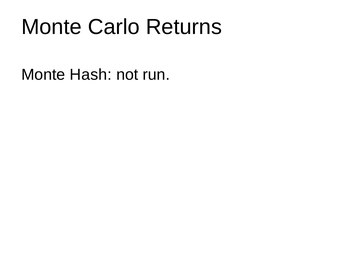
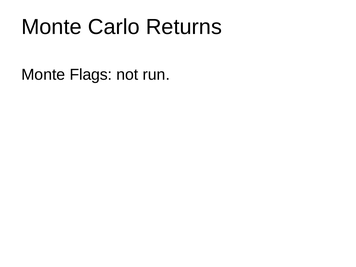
Hash: Hash -> Flags
